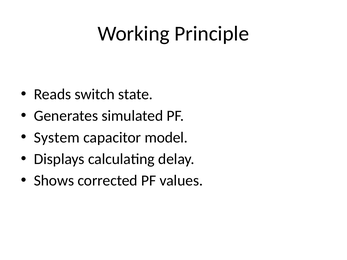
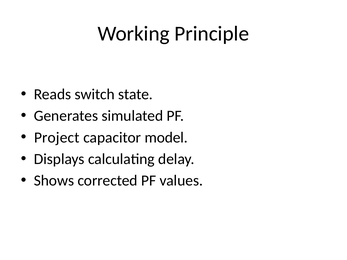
System: System -> Project
